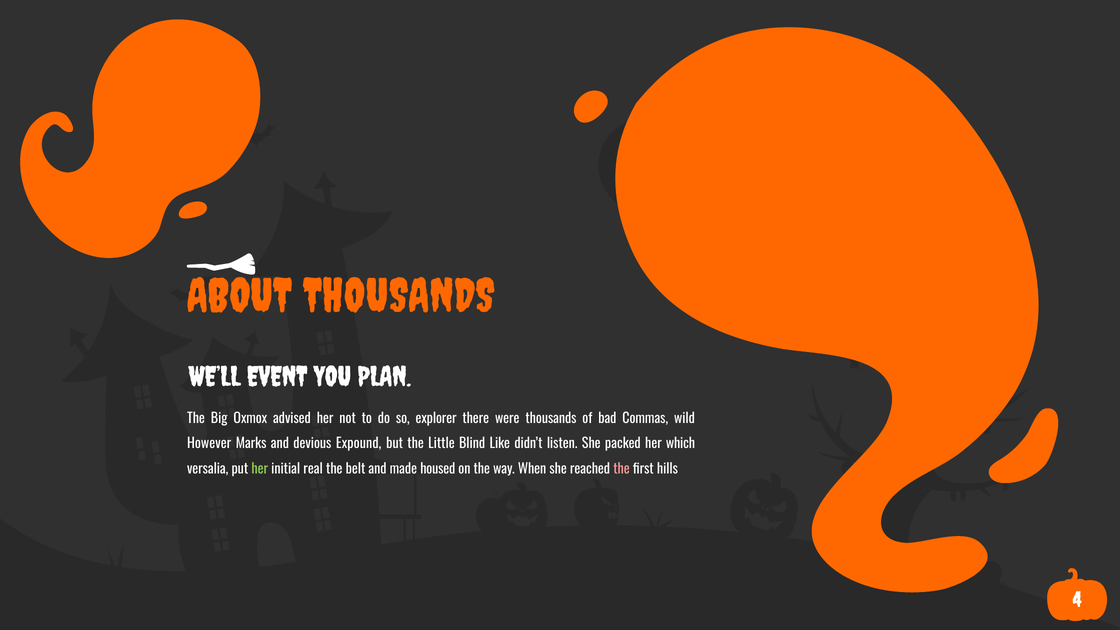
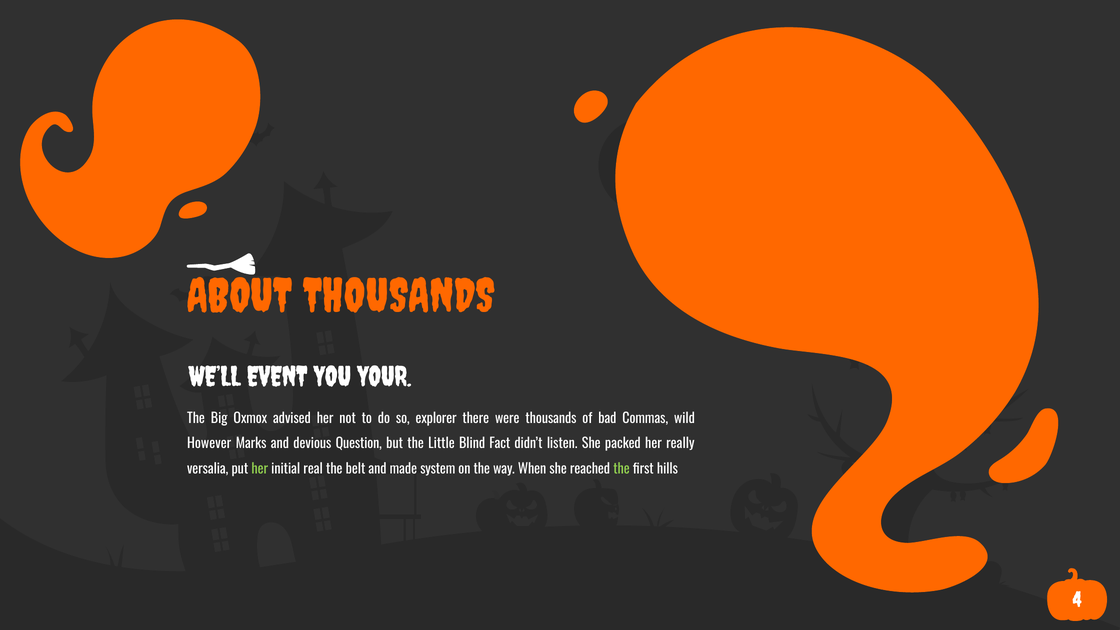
PLAN: PLAN -> YOUR
Expound: Expound -> Question
Like: Like -> Fact
which: which -> really
housed: housed -> system
the at (621, 469) colour: pink -> light green
